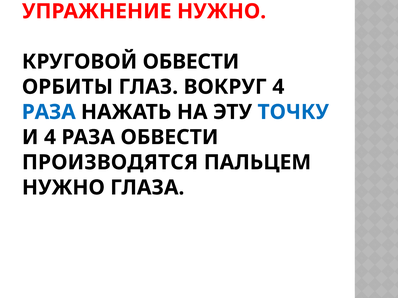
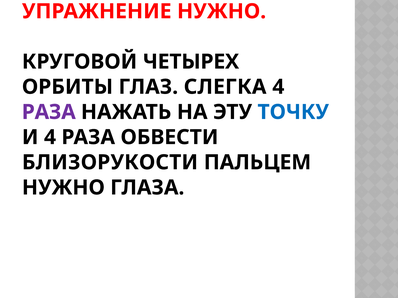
КРУГОВОЙ ОБВЕСТИ: ОБВЕСТИ -> ЧЕТЫРЕХ
ВОКРУГ: ВОКРУГ -> СЛЕГКА
РАЗА at (49, 112) colour: blue -> purple
ПРОИЗВОДЯТСЯ: ПРОИЗВОДЯТСЯ -> БЛИЗОРУКОСТИ
